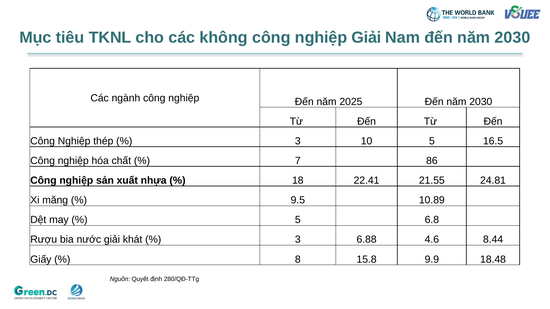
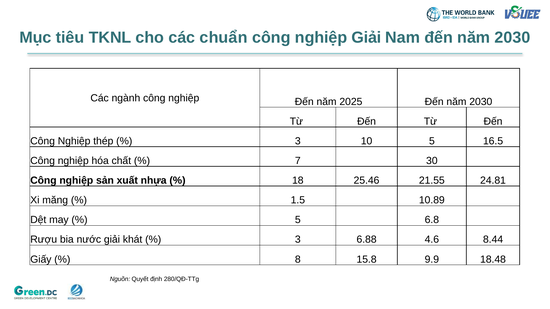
không: không -> chuẩn
86: 86 -> 30
22.41: 22.41 -> 25.46
9.5: 9.5 -> 1.5
